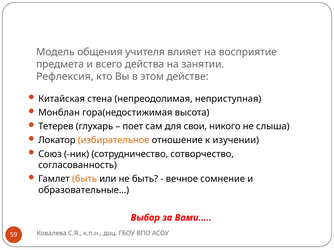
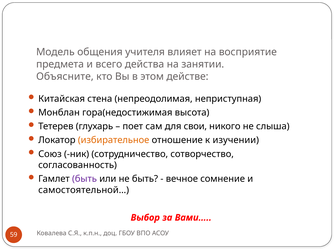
Рефлексия: Рефлексия -> Объясните
быть at (85, 179) colour: orange -> purple
образовательные…: образовательные… -> самостоятельной…
